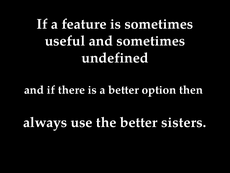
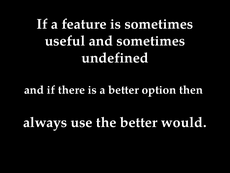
sisters: sisters -> would
